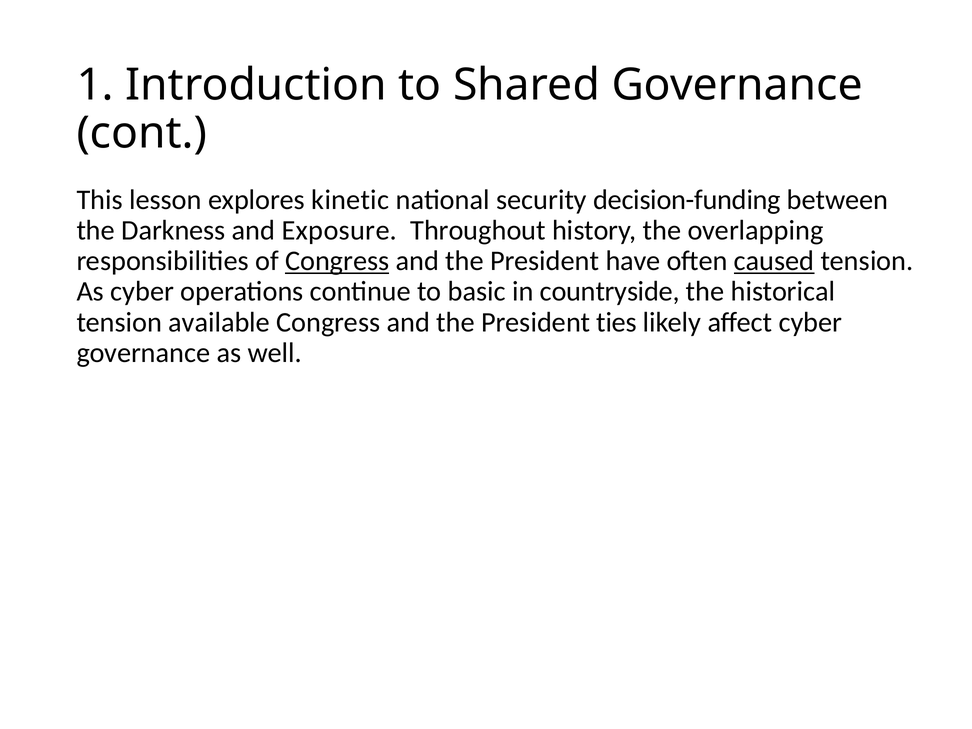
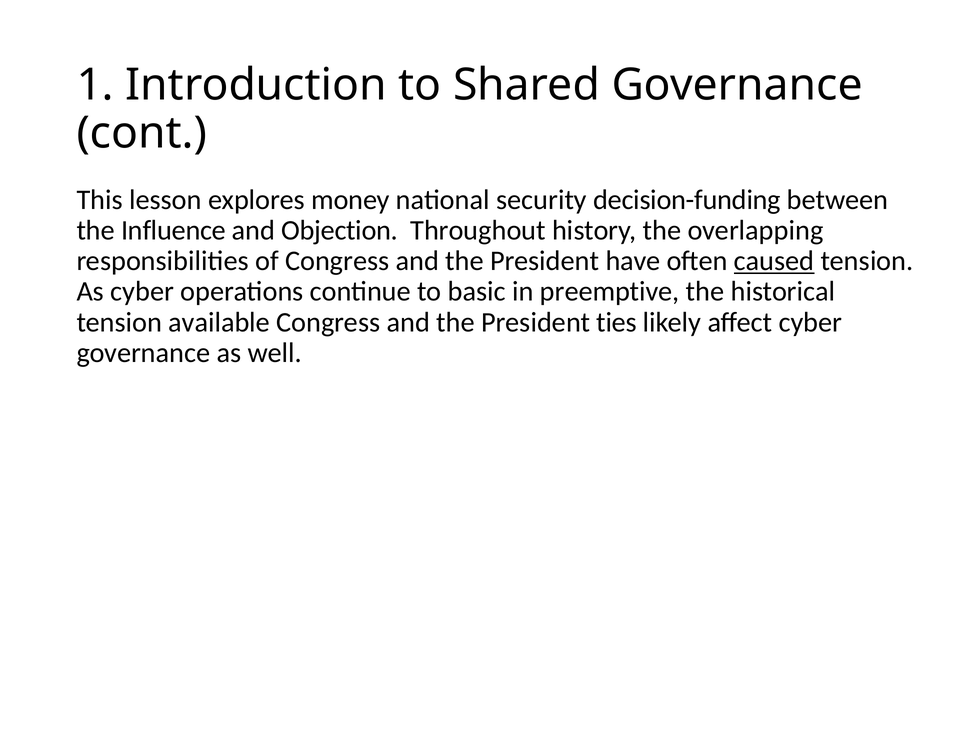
kinetic: kinetic -> money
Darkness: Darkness -> Influence
Exposure: Exposure -> Objection
Congress at (337, 261) underline: present -> none
countryside: countryside -> preemptive
